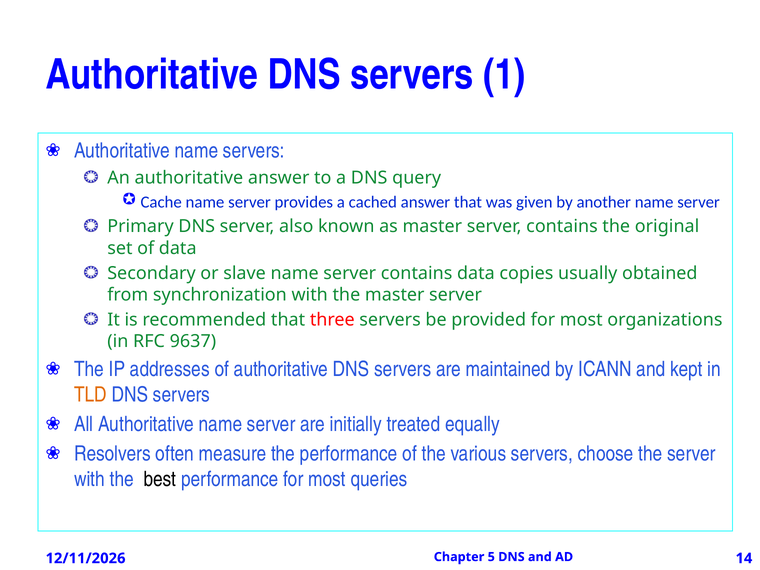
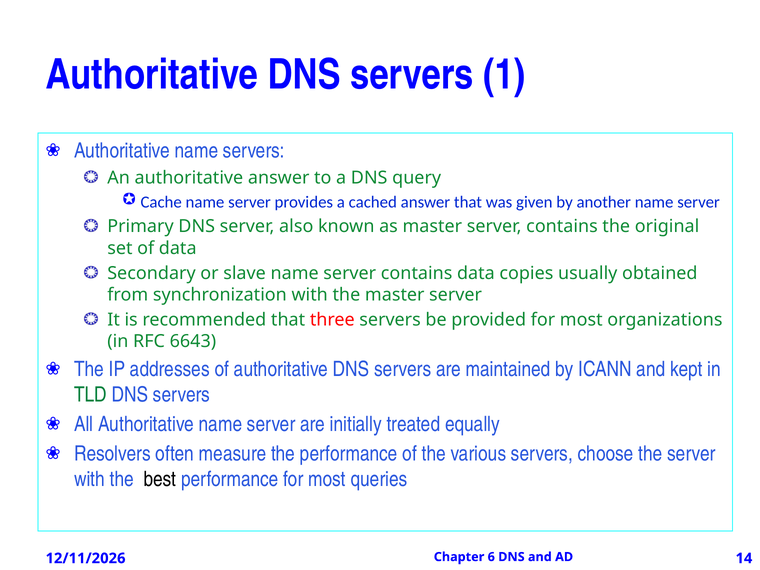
9637: 9637 -> 6643
TLD colour: orange -> green
5: 5 -> 6
